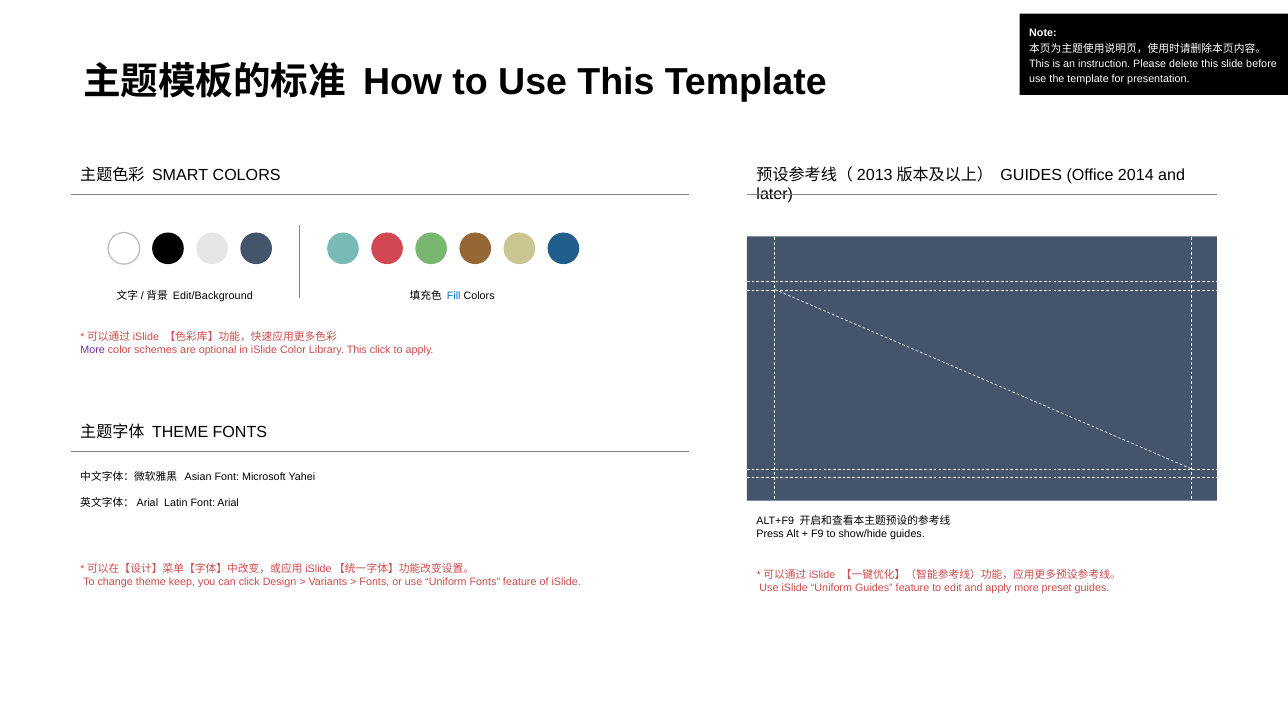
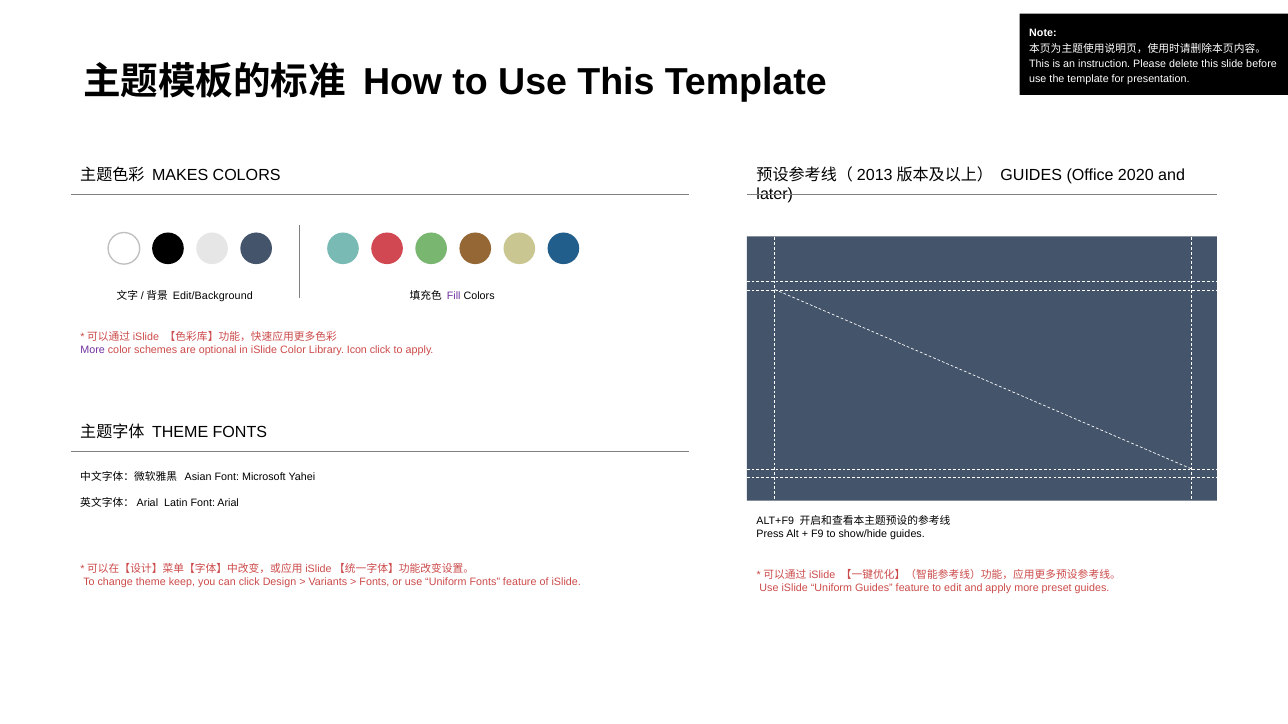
2014: 2014 -> 2020
SMART: SMART -> MAKES
Fill colour: blue -> purple
Library This: This -> Icon
